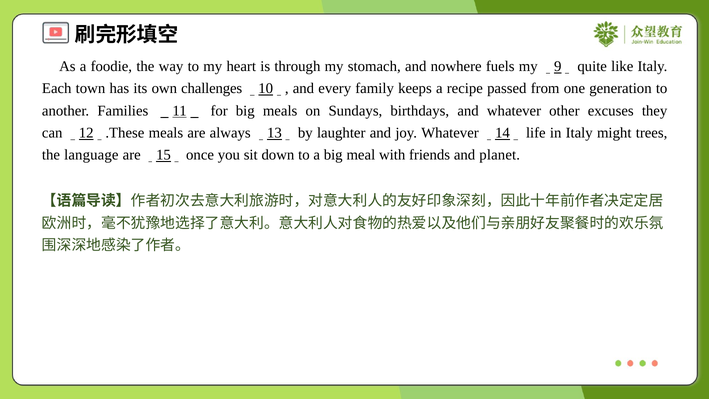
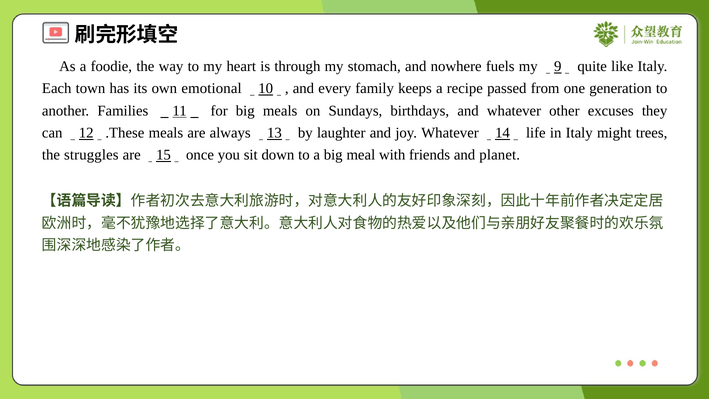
challenges: challenges -> emotional
language: language -> struggles
